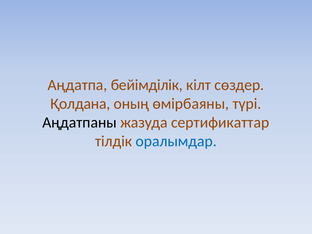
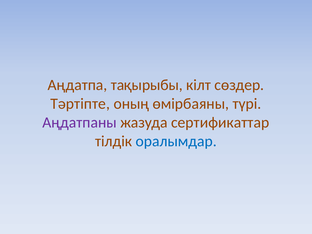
бейімділік: бейімділік -> тақырыбы
Қолдана: Қолдана -> Тәртіпте
Аңдатпаны colour: black -> purple
